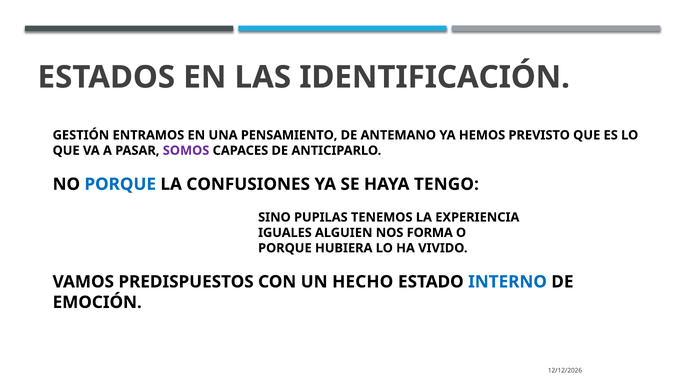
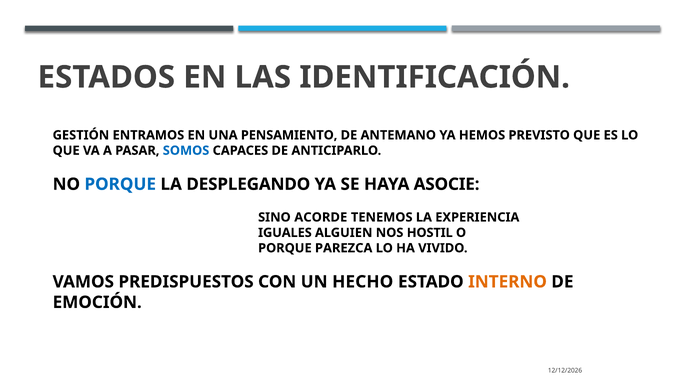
SOMOS colour: purple -> blue
CONFUSIONES: CONFUSIONES -> DESPLEGANDO
TENGO: TENGO -> ASOCIE
PUPILAS: PUPILAS -> ACORDE
FORMA: FORMA -> HOSTIL
HUBIERA: HUBIERA -> PAREZCA
INTERNO colour: blue -> orange
